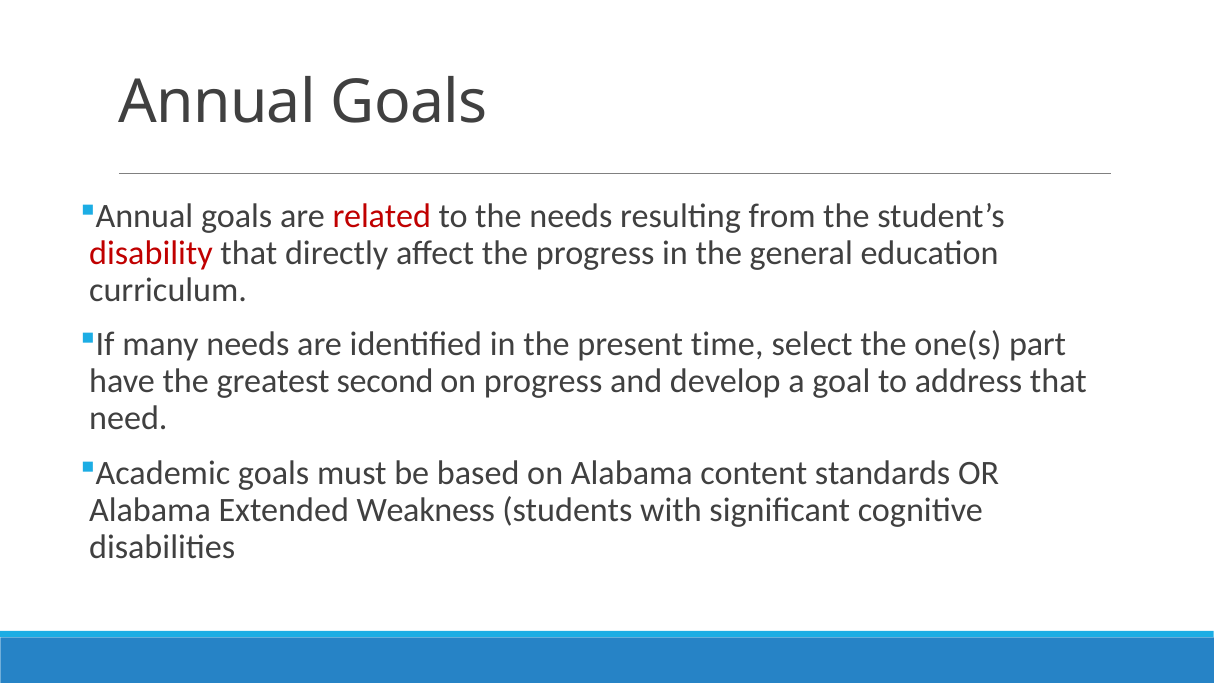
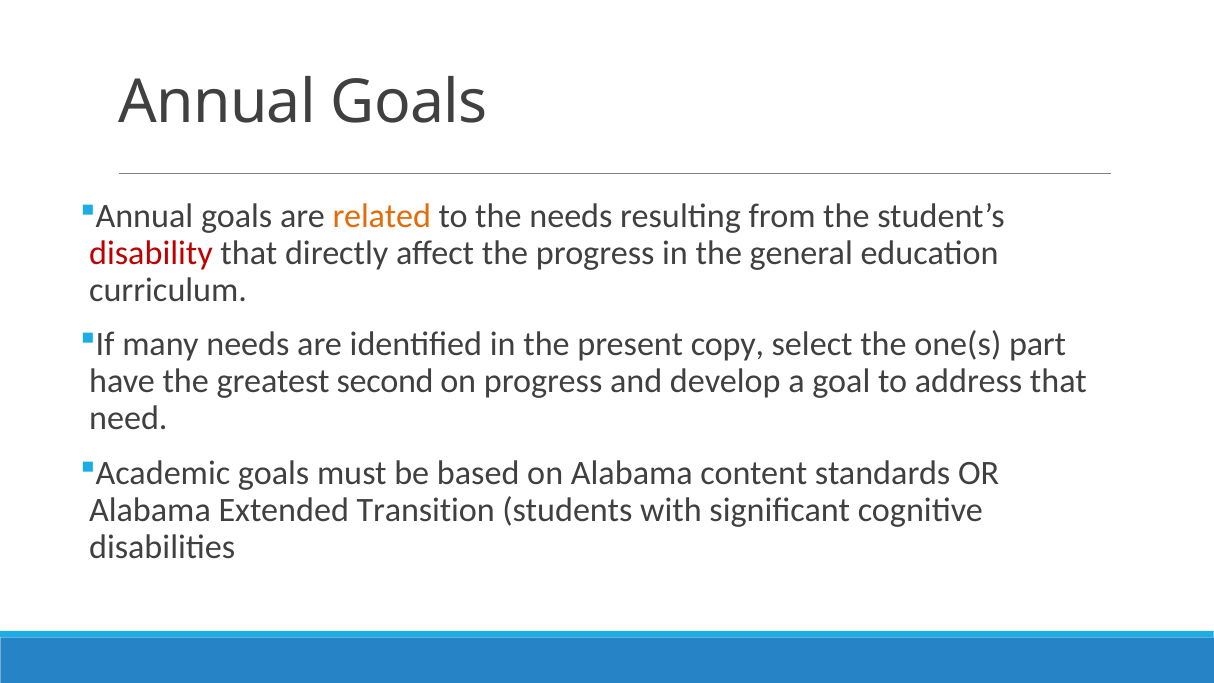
related colour: red -> orange
time: time -> copy
Weakness: Weakness -> Transition
